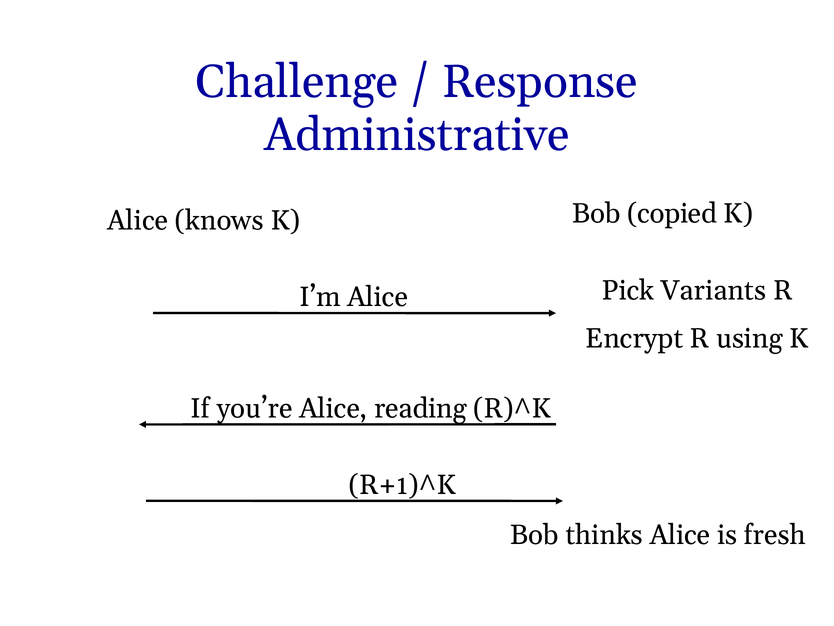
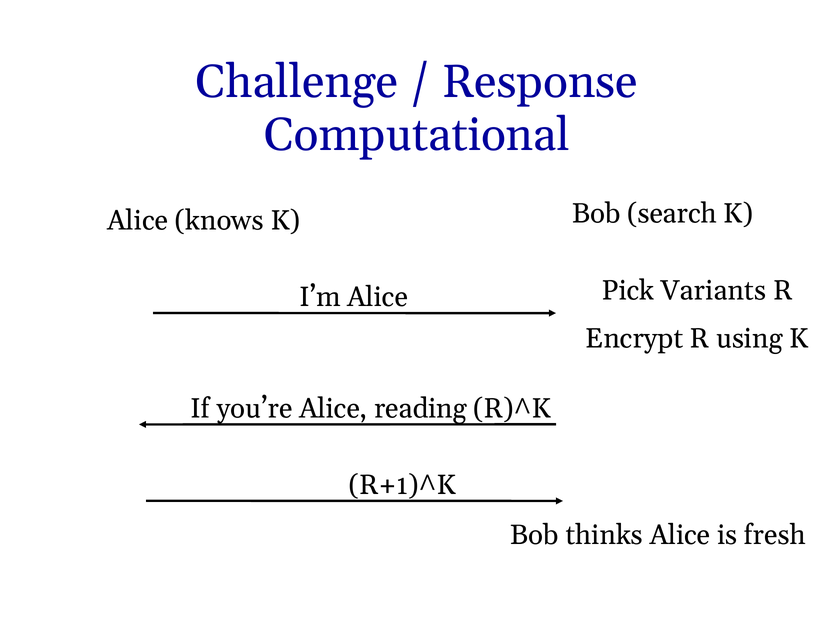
Administrative: Administrative -> Computational
copied: copied -> search
